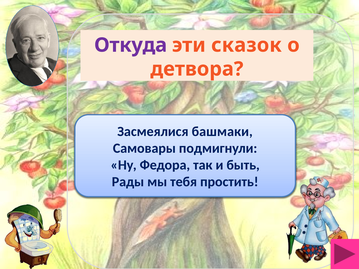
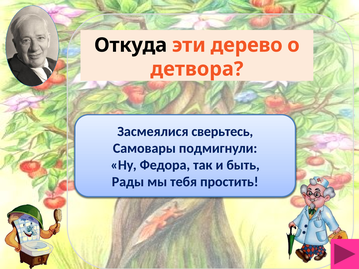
Откуда colour: purple -> black
сказок: сказок -> дерево
башмаки: башмаки -> сверьтесь
